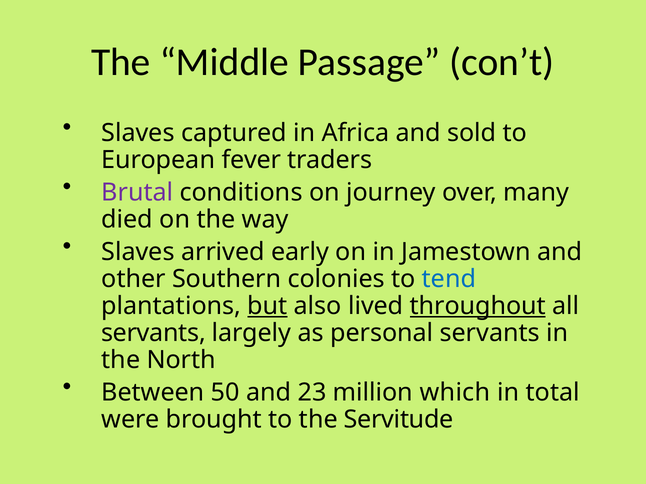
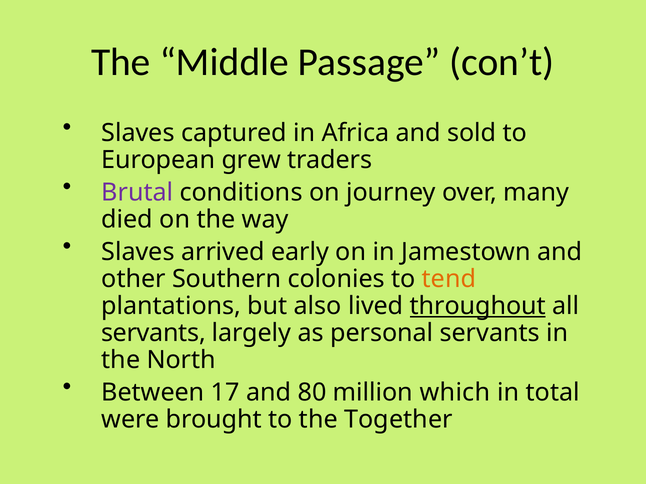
fever: fever -> grew
tend colour: blue -> orange
but underline: present -> none
50: 50 -> 17
23: 23 -> 80
Servitude: Servitude -> Together
